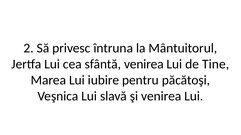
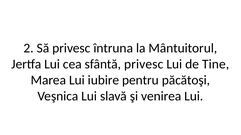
sfântă venirea: venirea -> privesc
